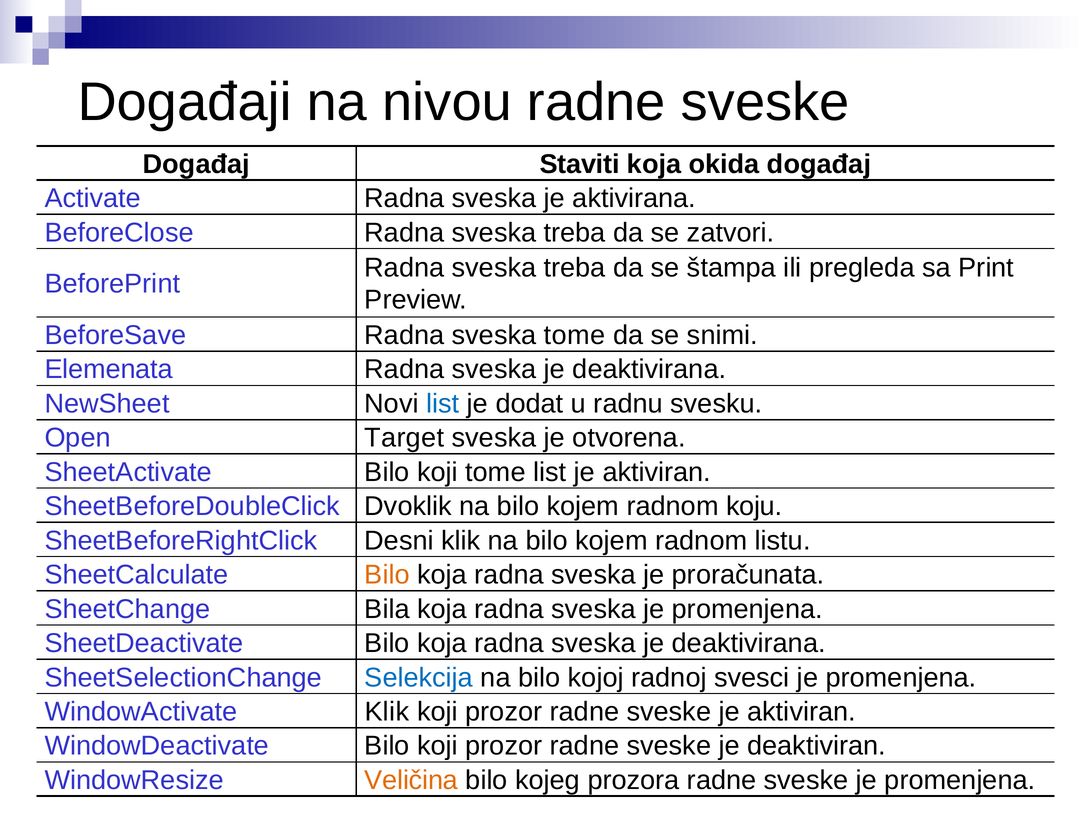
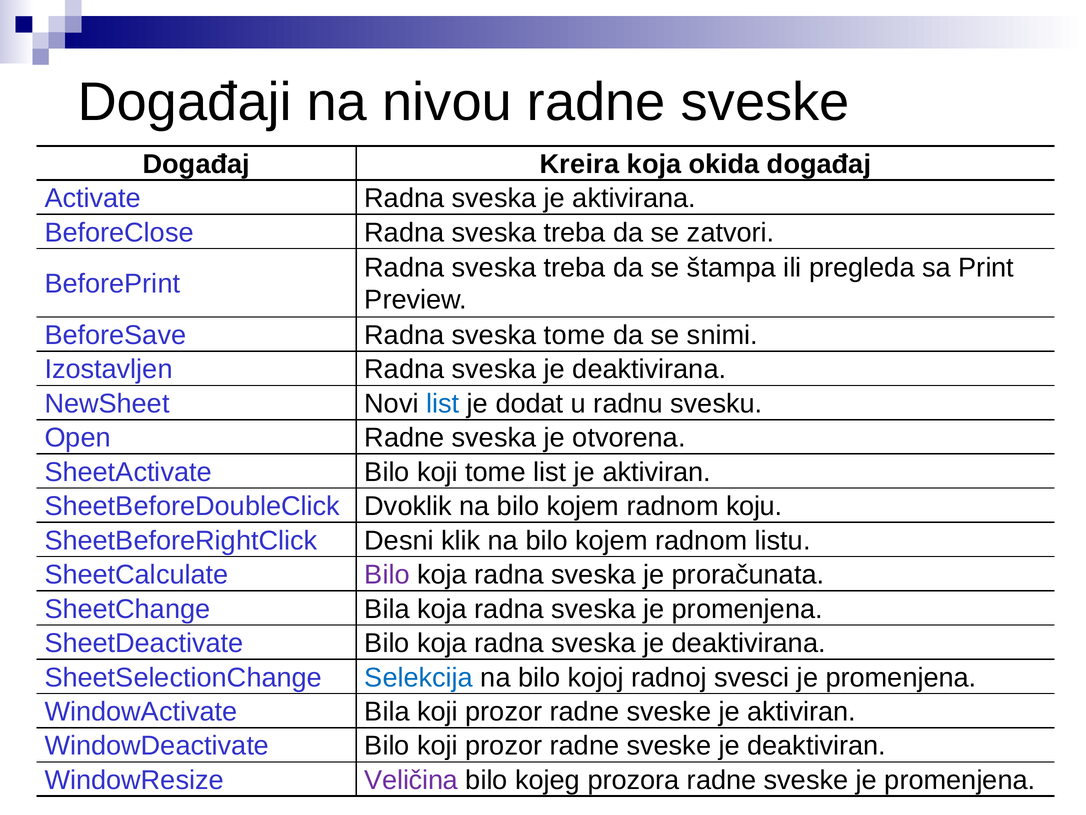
Staviti: Staviti -> Kreira
Elemenata: Elemenata -> Izostavljen
Open Target: Target -> Radne
Bilo at (387, 575) colour: orange -> purple
WindowActivate Klik: Klik -> Bila
Veličina colour: orange -> purple
